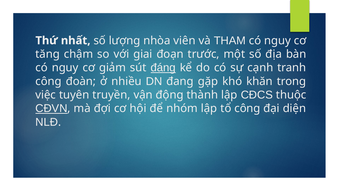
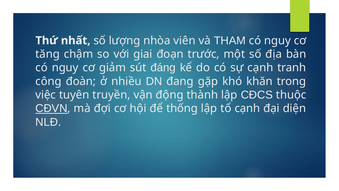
đáng underline: present -> none
nhóm: nhóm -> thống
tổ công: công -> cạnh
